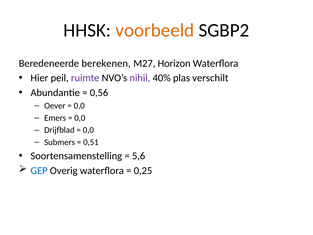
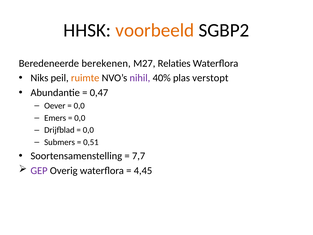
Horizon: Horizon -> Relaties
Hier: Hier -> Niks
ruimte colour: purple -> orange
verschilt: verschilt -> verstopt
0,56: 0,56 -> 0,47
5,6: 5,6 -> 7,7
GEP colour: blue -> purple
0,25: 0,25 -> 4,45
